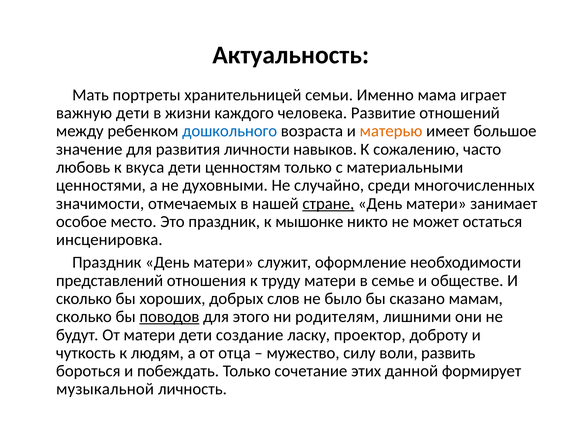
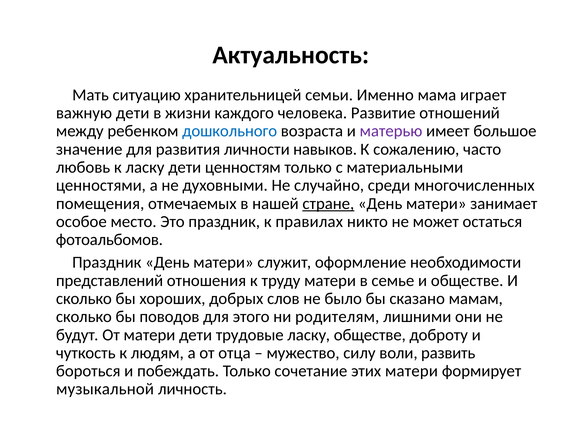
портреты: портреты -> ситуацию
матерью colour: orange -> purple
к вкуса: вкуса -> ласку
значимости: значимости -> помещения
мышонке: мышонке -> правилах
инсценировка: инсценировка -> фотоальбомов
поводов underline: present -> none
создание: создание -> трудовые
ласку проектор: проектор -> обществе
этих данной: данной -> матери
